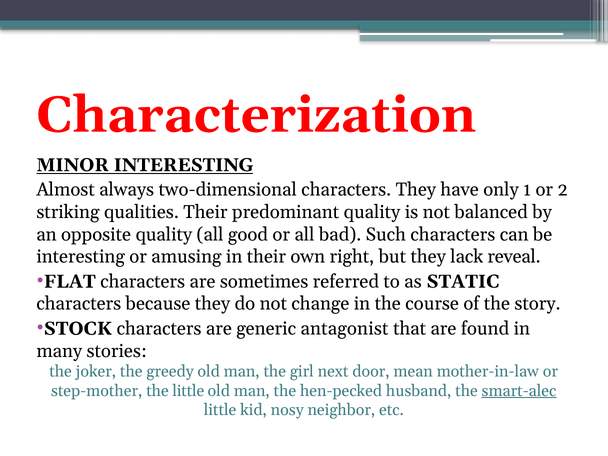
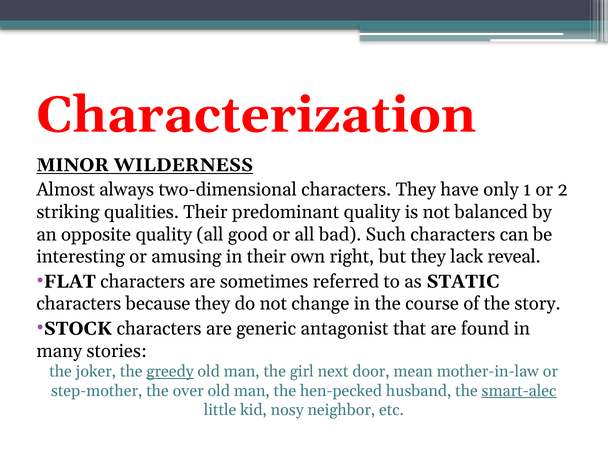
MINOR INTERESTING: INTERESTING -> WILDERNESS
greedy underline: none -> present
the little: little -> over
